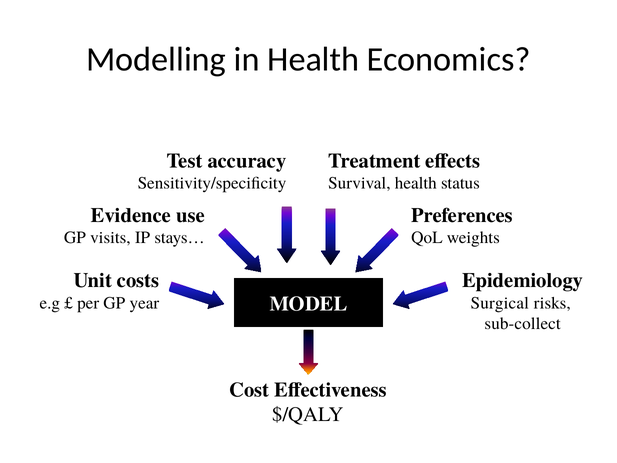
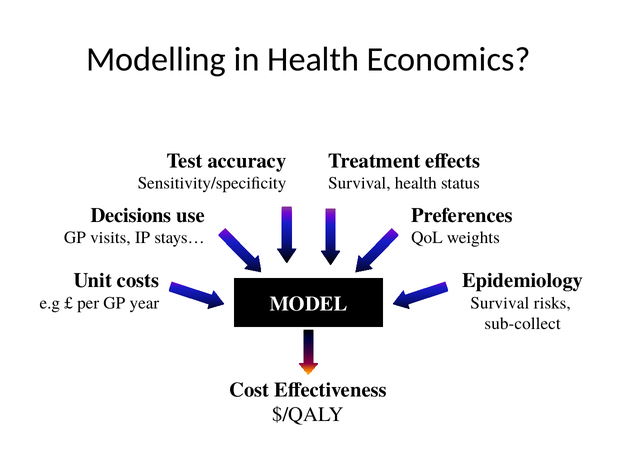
Evidence: Evidence -> Decisions
Surgical at (500, 303): Surgical -> Survival
